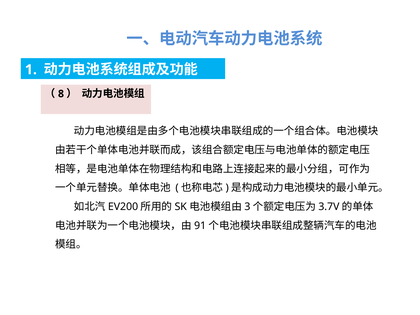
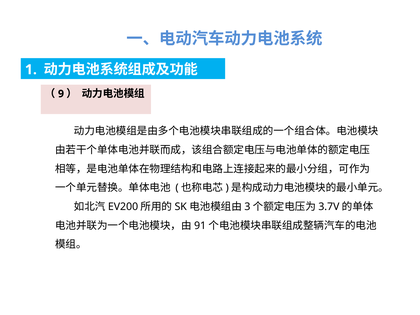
8: 8 -> 9
